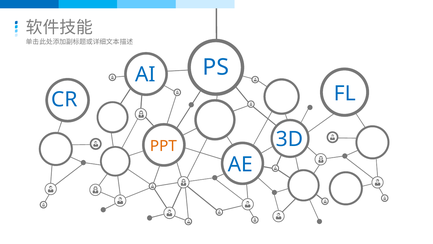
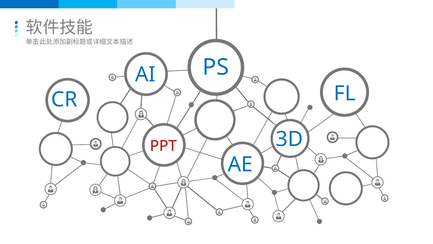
PPT colour: orange -> red
